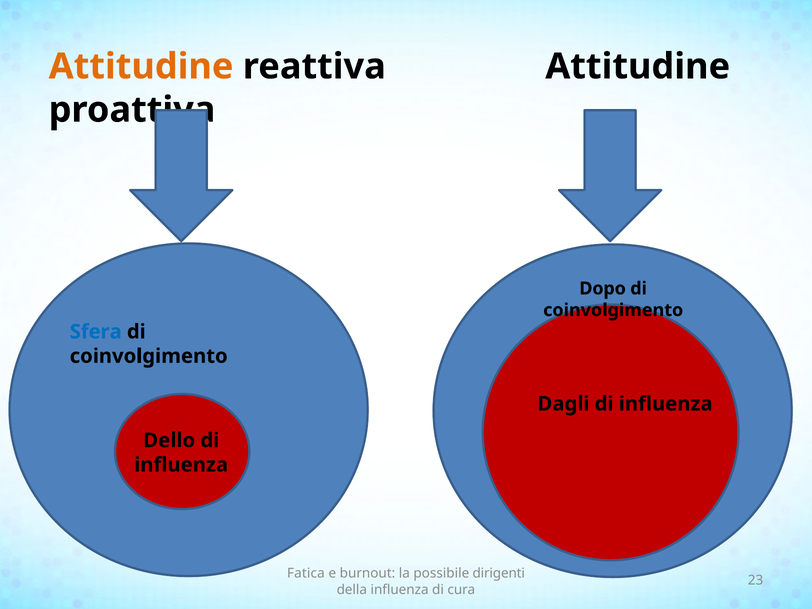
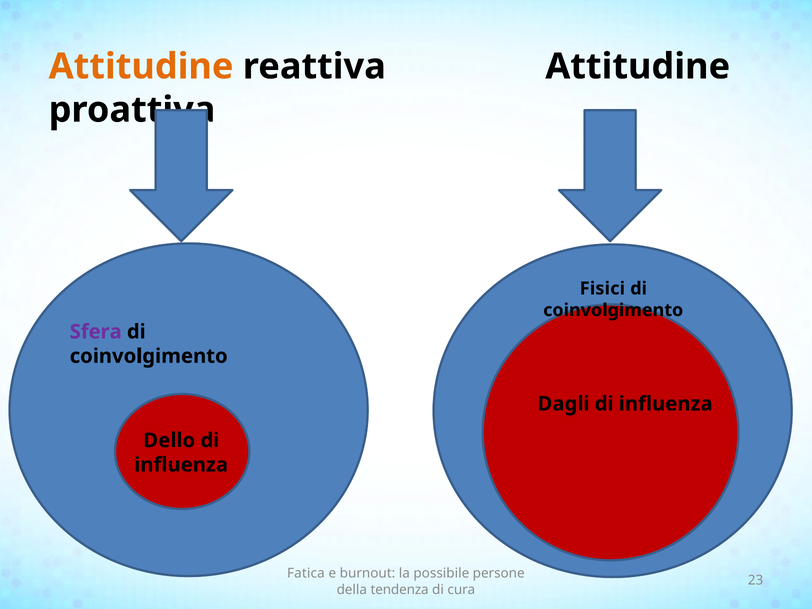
Dopo: Dopo -> Fisici
Sfera colour: blue -> purple
dirigenti: dirigenti -> persone
della influenza: influenza -> tendenza
